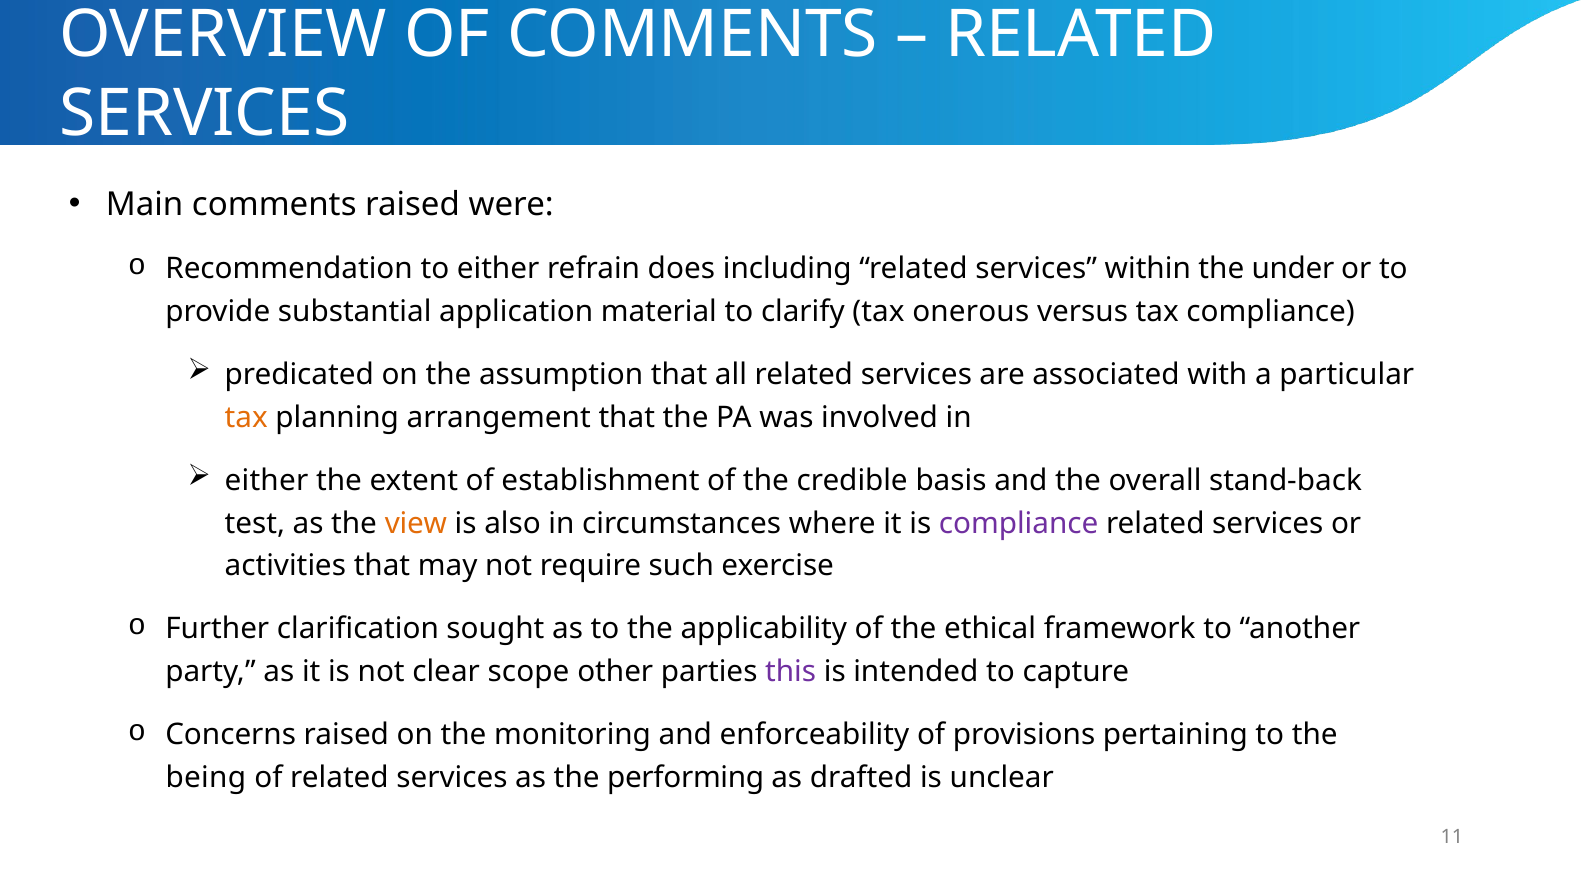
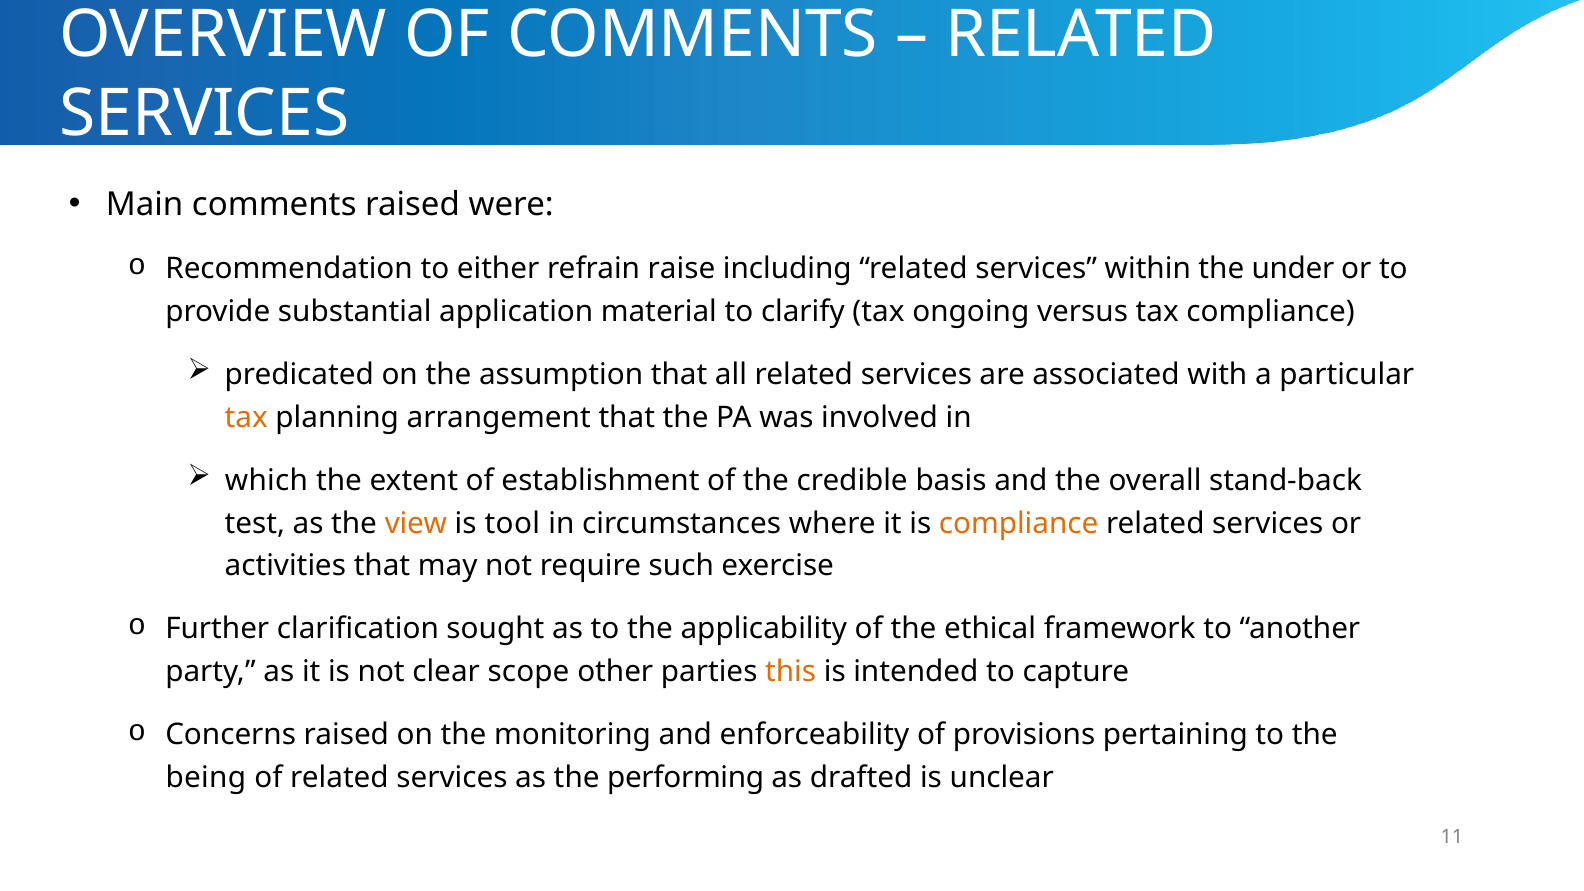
does: does -> raise
onerous: onerous -> ongoing
either at (267, 480): either -> which
also: also -> tool
compliance at (1019, 523) colour: purple -> orange
this colour: purple -> orange
